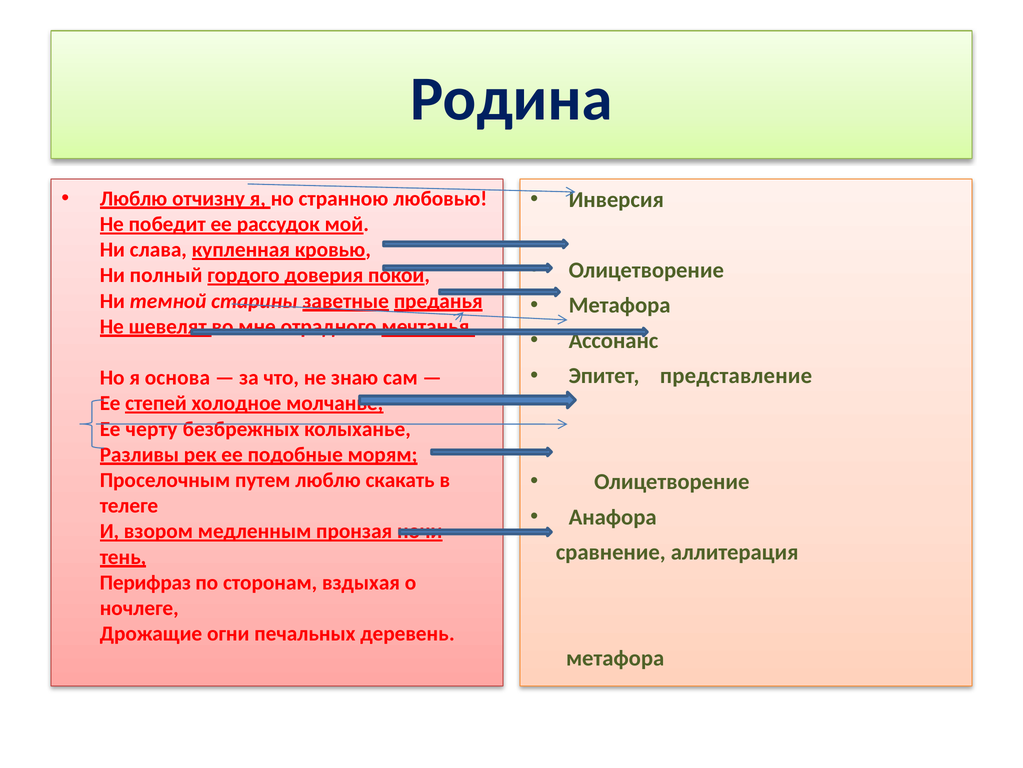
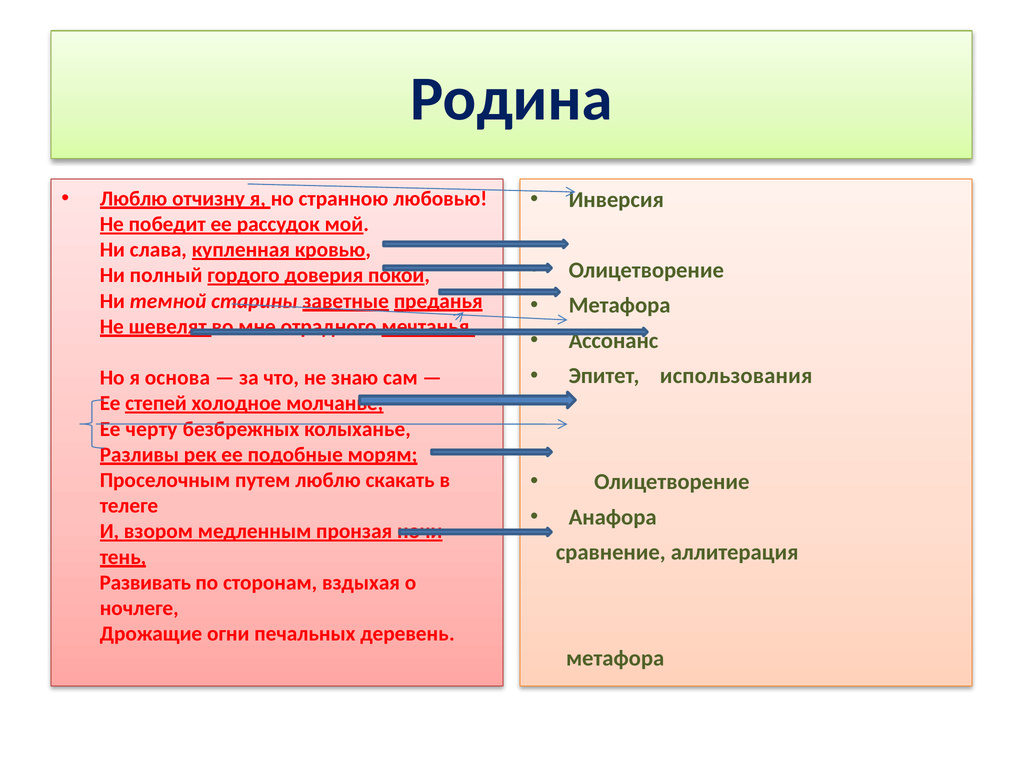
представление: представление -> использования
Перифраз: Перифраз -> Развивать
